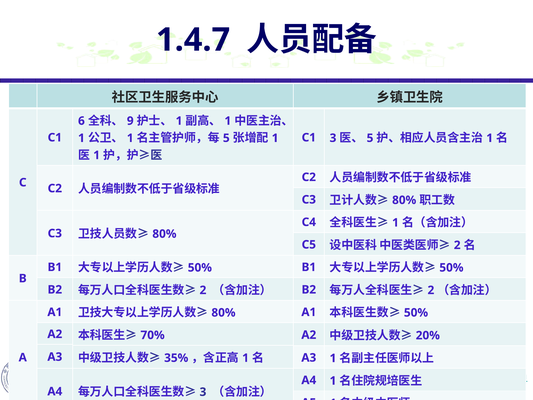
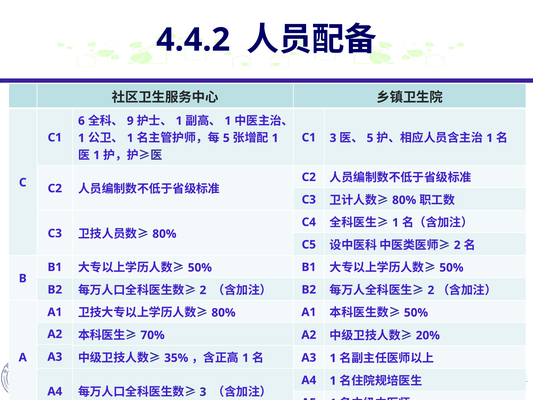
1.4.7: 1.4.7 -> 4.4.2
